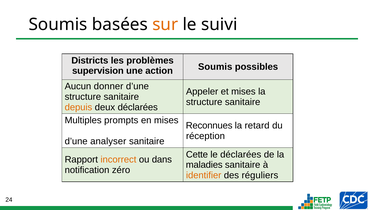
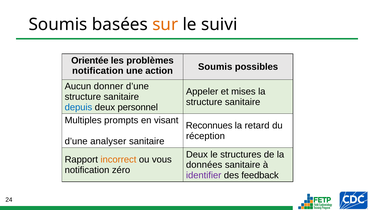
Districts: Districts -> Orientée
supervision at (98, 71): supervision -> notification
depuis colour: orange -> blue
deux déclarées: déclarées -> personnel
en mises: mises -> visant
Cette at (197, 155): Cette -> Deux
le déclarées: déclarées -> structures
dans: dans -> vous
maladies: maladies -> données
identifier colour: orange -> purple
réguliers: réguliers -> feedback
